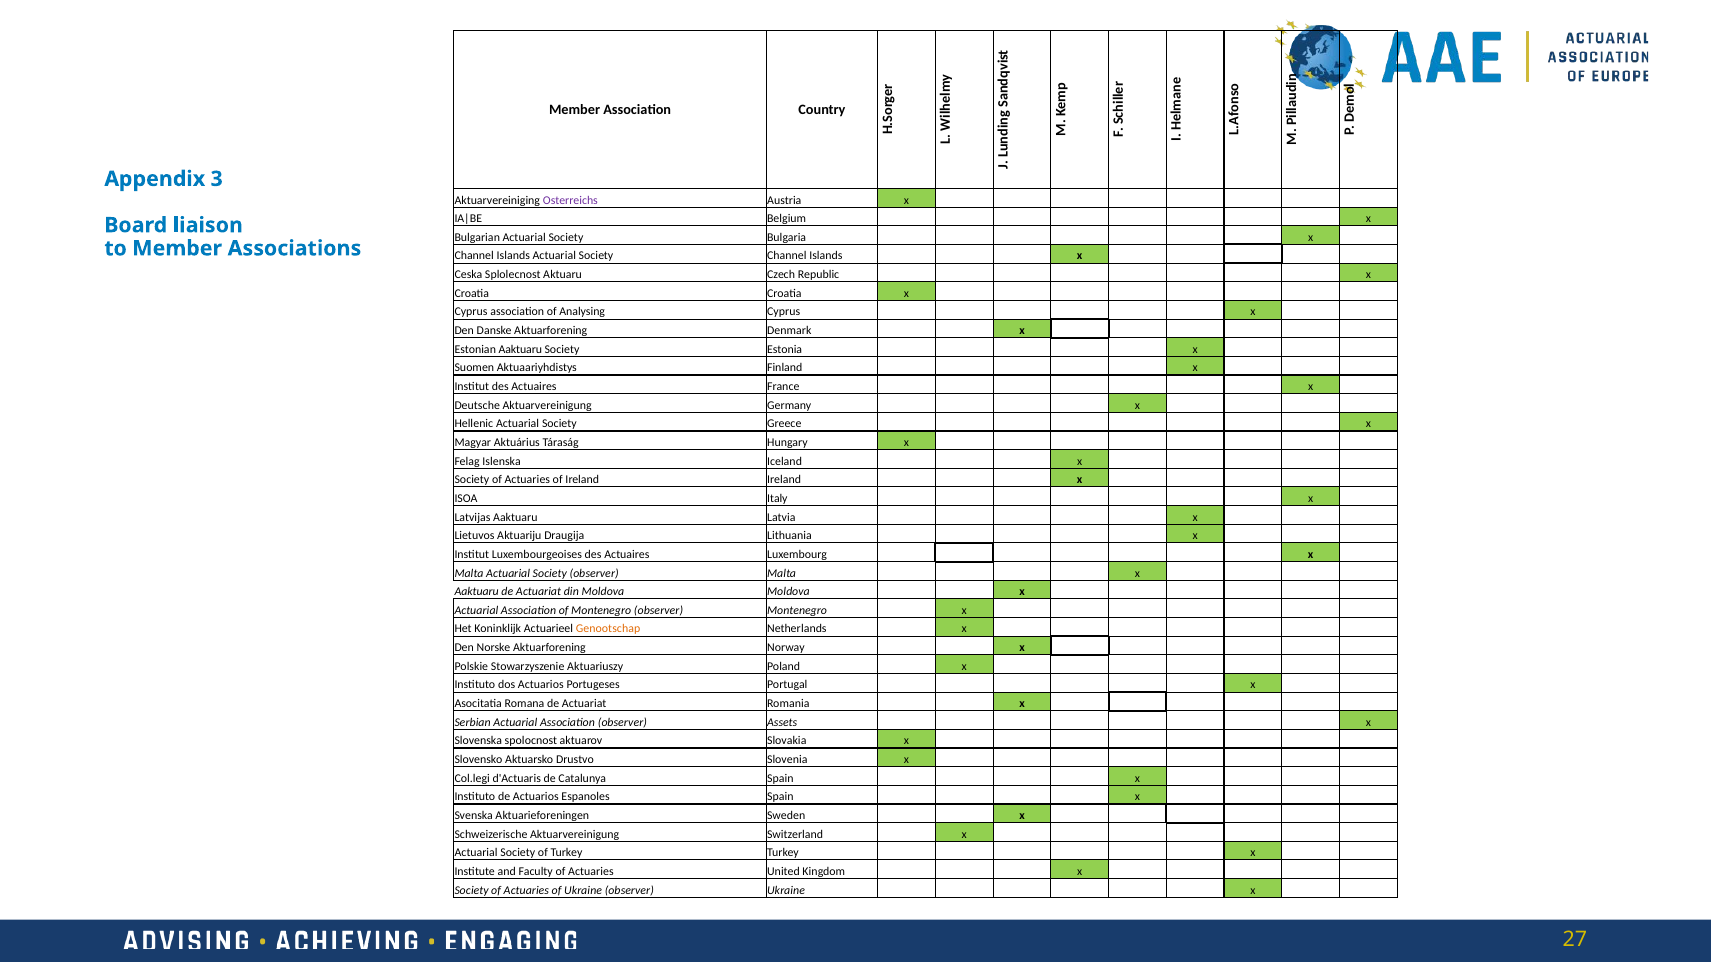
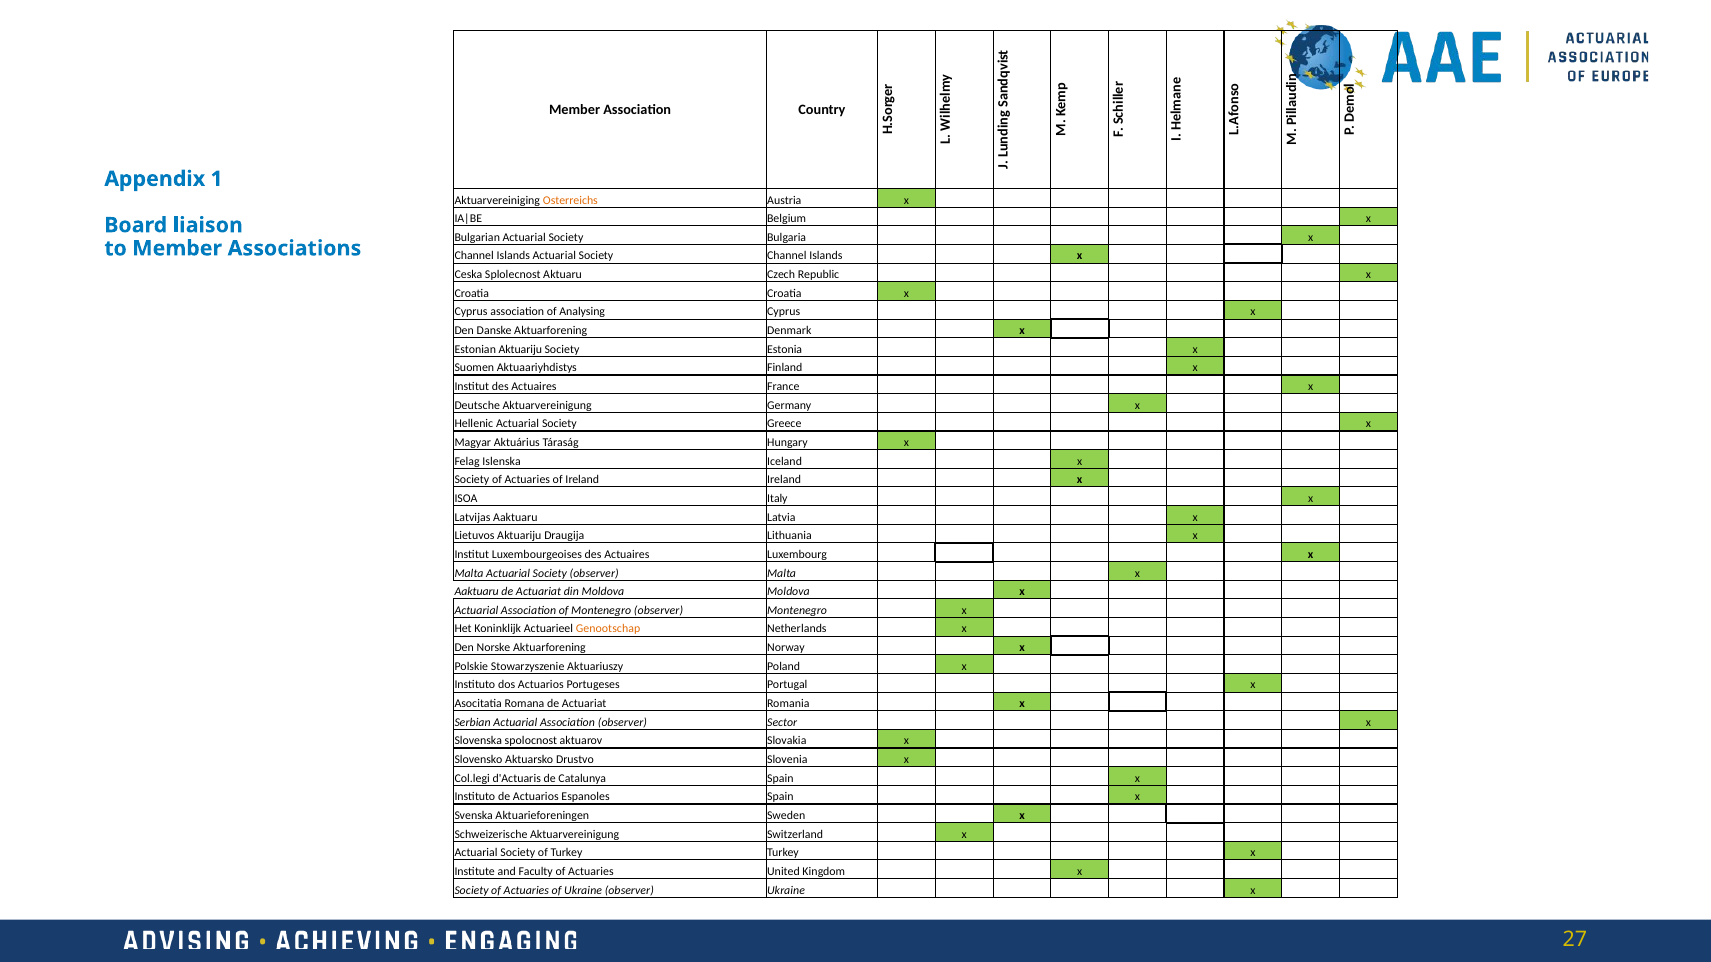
3: 3 -> 1
Osterreichs colour: purple -> orange
Estonian Aaktuaru: Aaktuaru -> Aktuariju
Assets: Assets -> Sector
